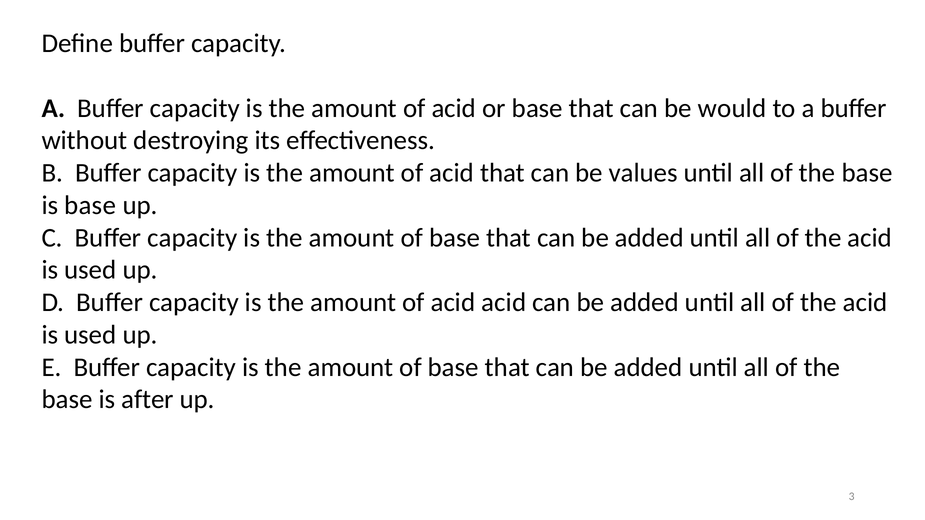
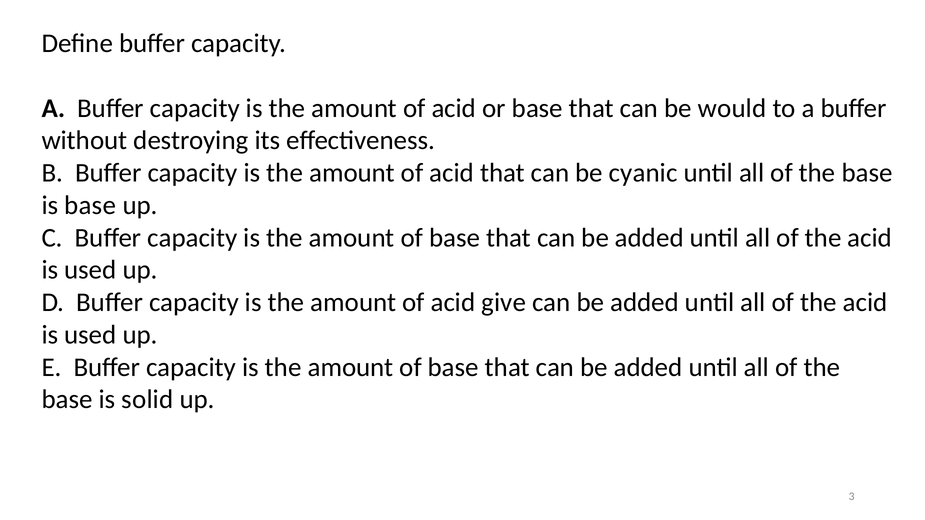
values: values -> cyanic
acid acid: acid -> give
after: after -> solid
